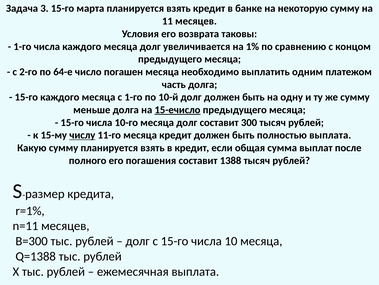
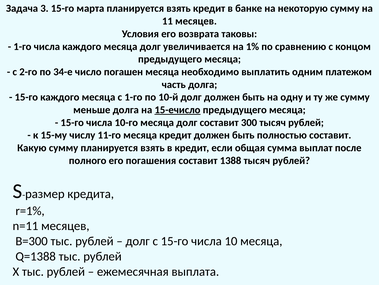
64-е: 64-е -> 34-е
числу underline: present -> none
полностью выплата: выплата -> составит
